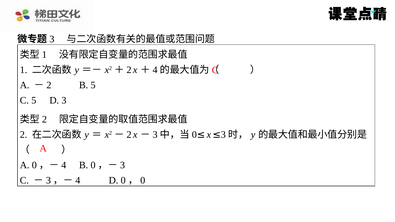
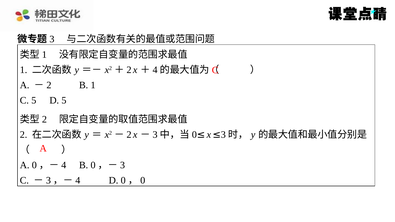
B 5: 5 -> 1
D 3: 3 -> 5
